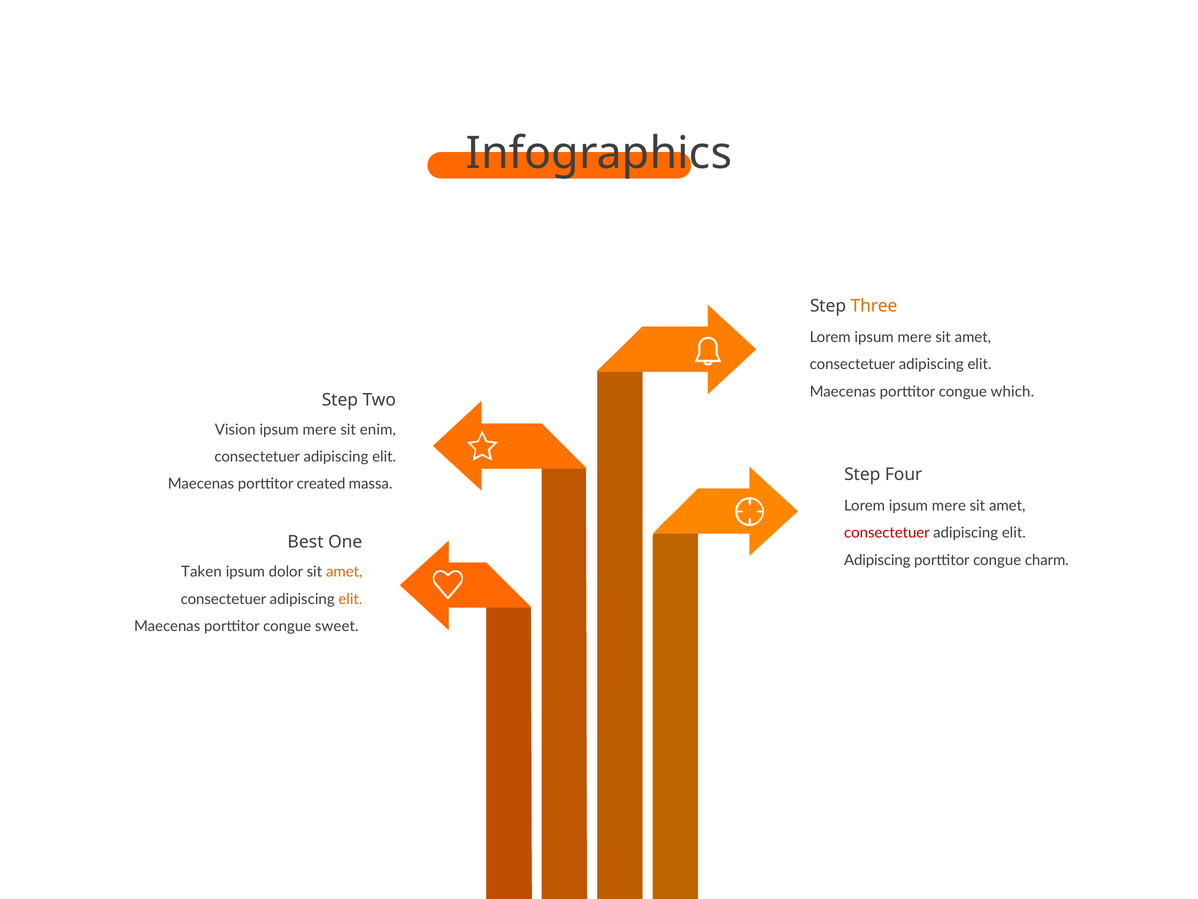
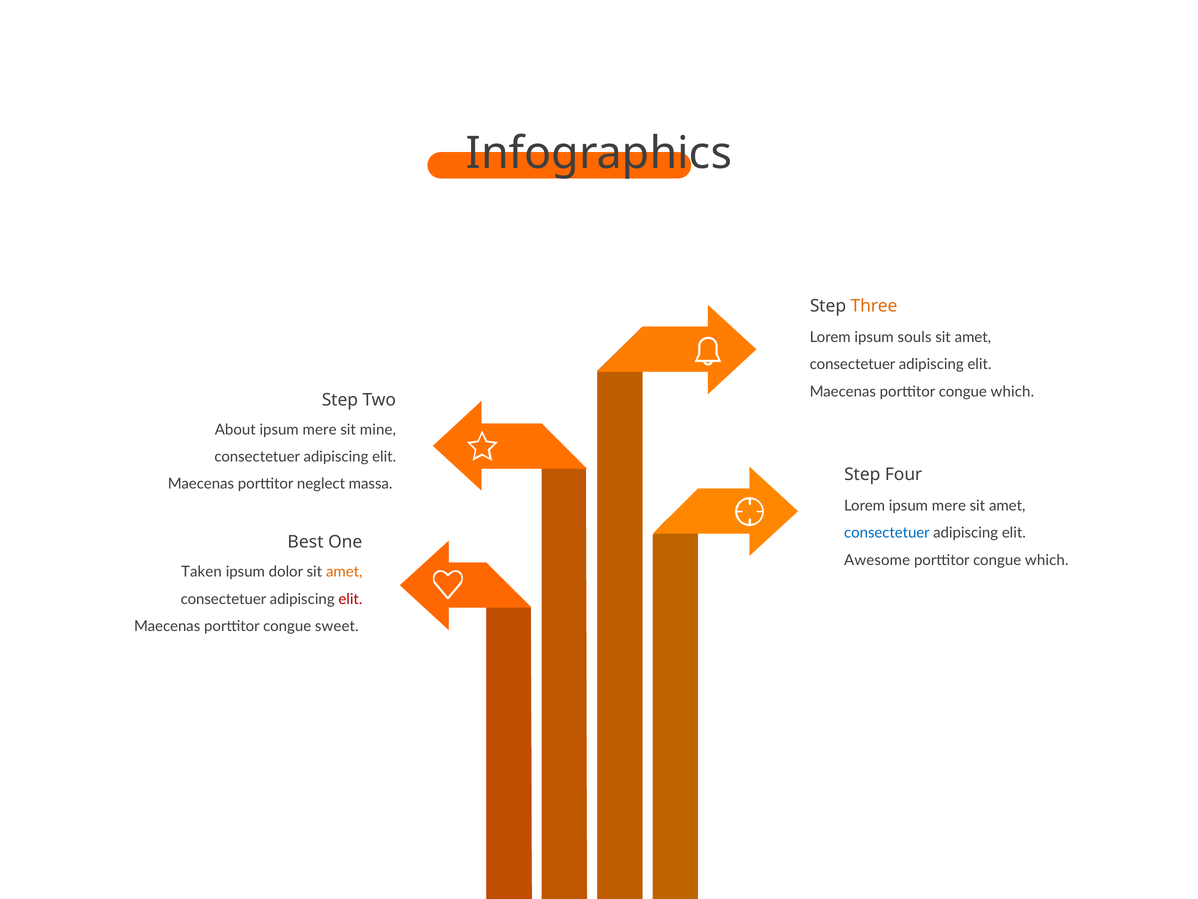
mere at (915, 337): mere -> souls
Vision: Vision -> About
enim: enim -> mine
created: created -> neglect
consectetuer at (887, 533) colour: red -> blue
Adipiscing at (877, 560): Adipiscing -> Awesome
charm at (1047, 560): charm -> which
elit at (350, 599) colour: orange -> red
